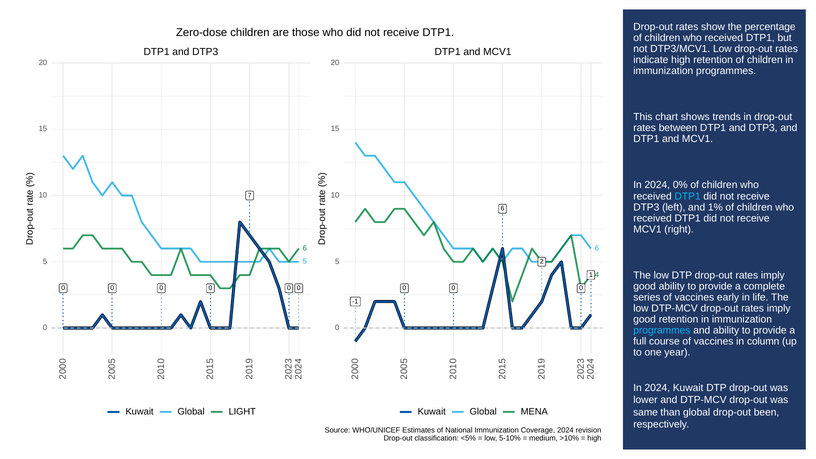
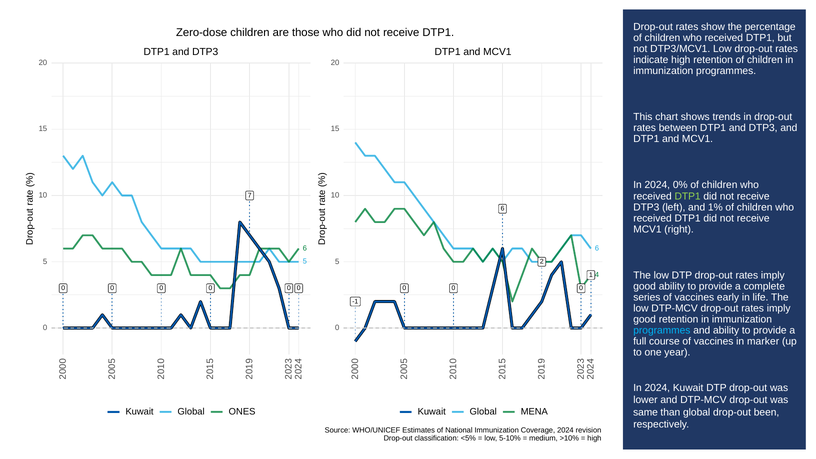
DTP1 at (688, 196) colour: light blue -> light green
column: column -> marker
LIGHT: LIGHT -> ONES
